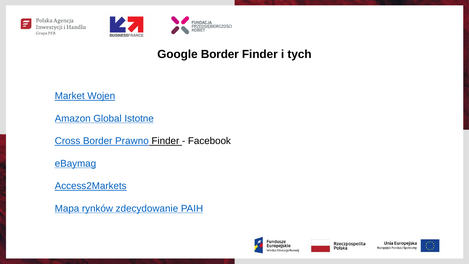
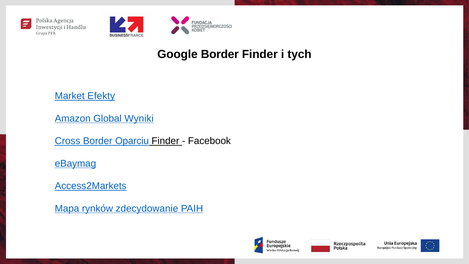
Wojen: Wojen -> Efekty
Istotne: Istotne -> Wyniki
Prawno: Prawno -> Oparciu
